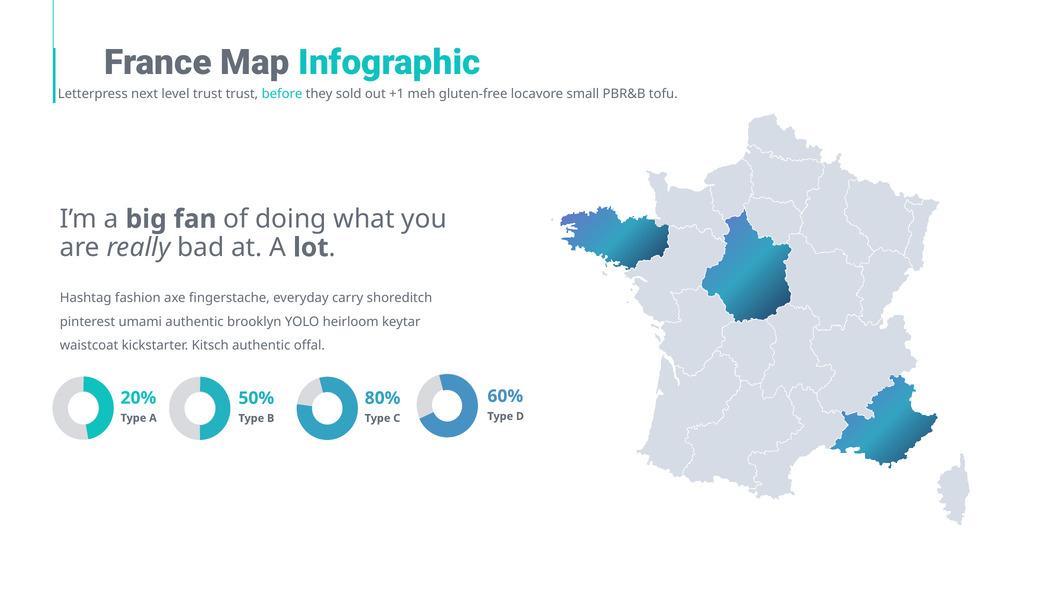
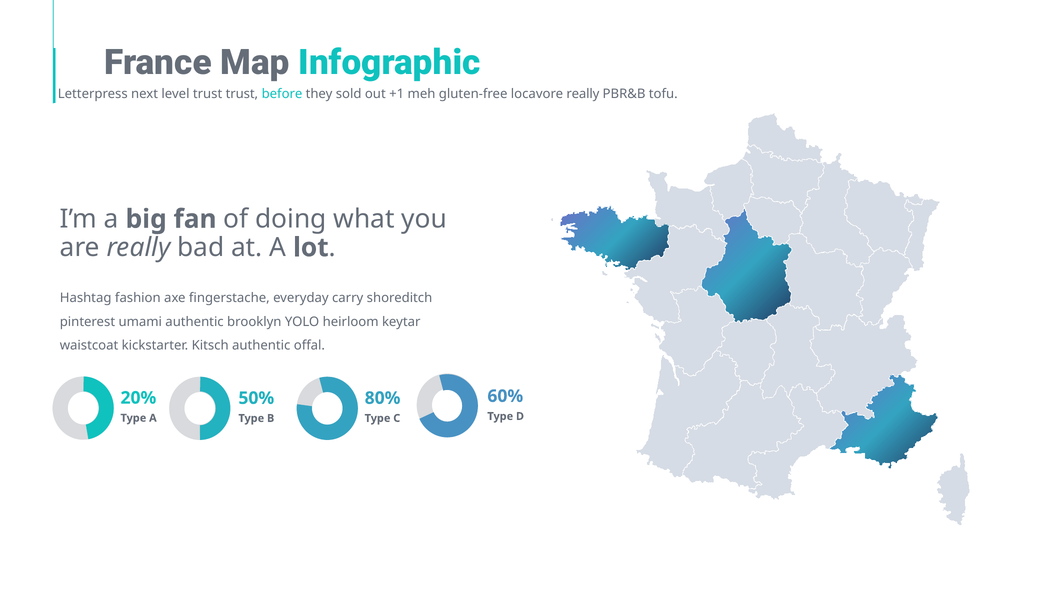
locavore small: small -> really
